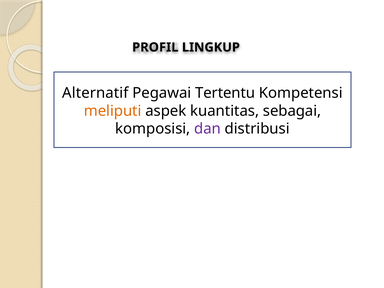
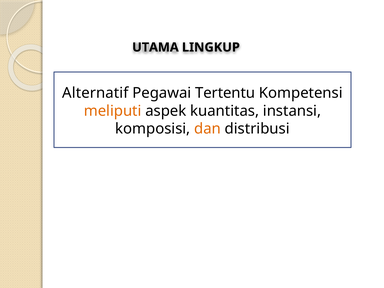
PROFIL: PROFIL -> UTAMA
sebagai: sebagai -> instansi
dan colour: purple -> orange
